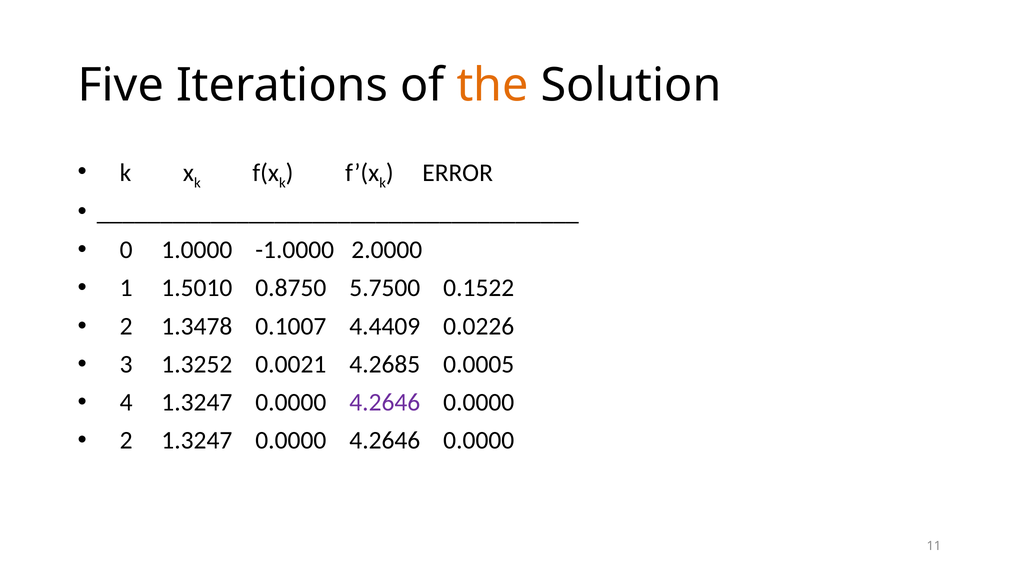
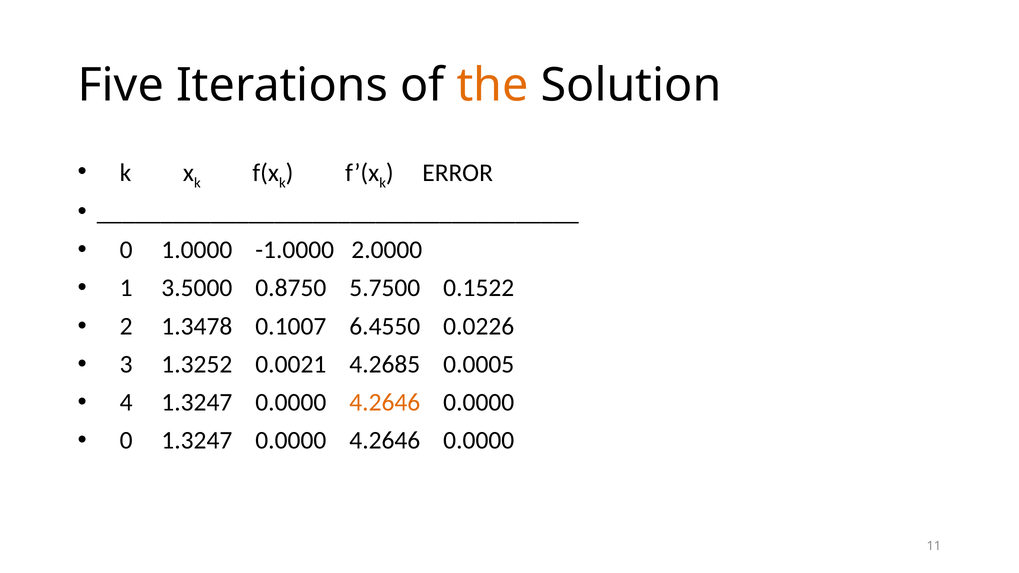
1.5010: 1.5010 -> 3.5000
4.4409: 4.4409 -> 6.4550
4.2646 at (385, 403) colour: purple -> orange
2 at (126, 441): 2 -> 0
